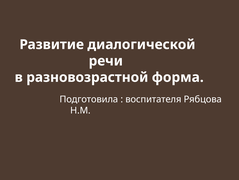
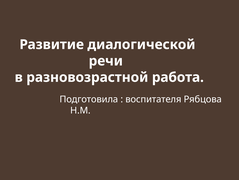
форма: форма -> работа
